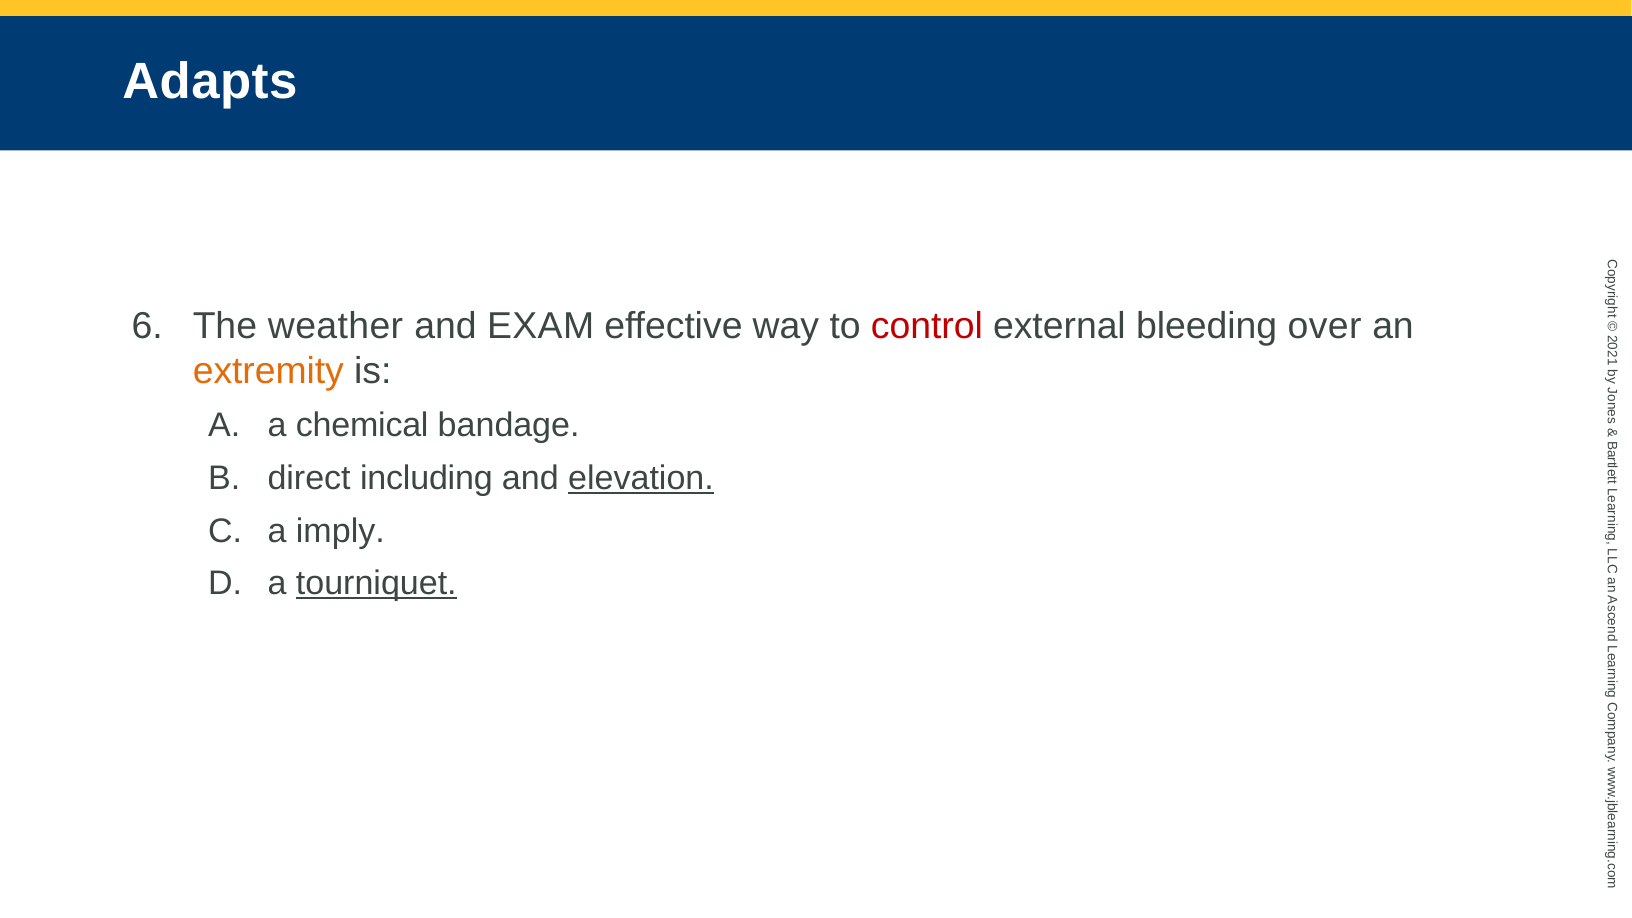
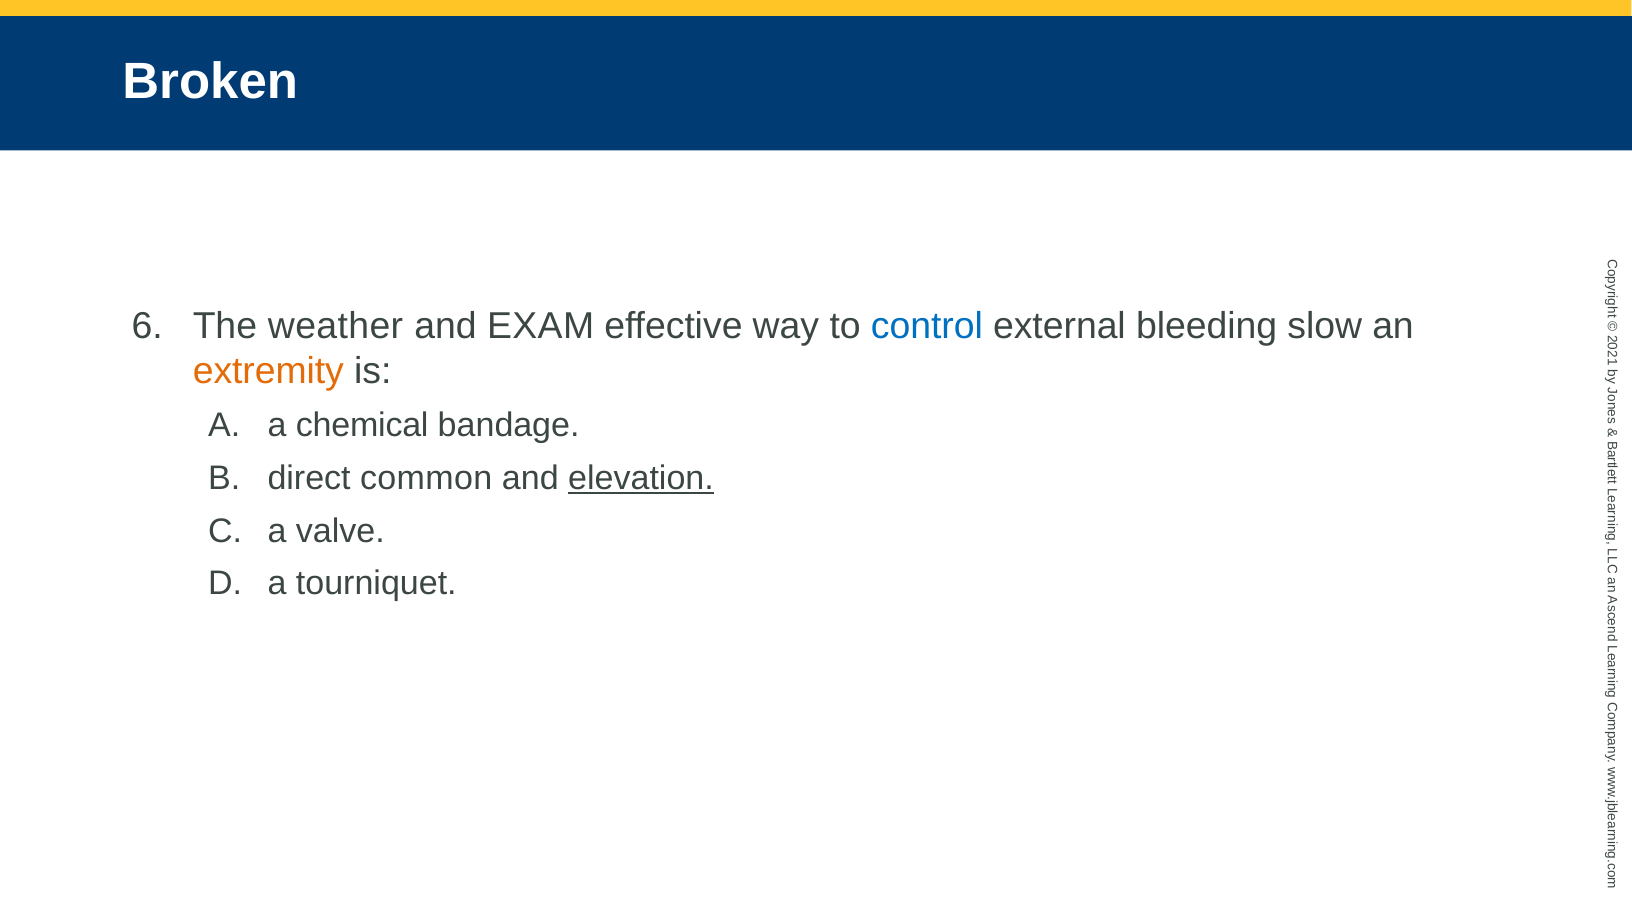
Adapts: Adapts -> Broken
control colour: red -> blue
over: over -> slow
including: including -> common
imply: imply -> valve
tourniquet underline: present -> none
